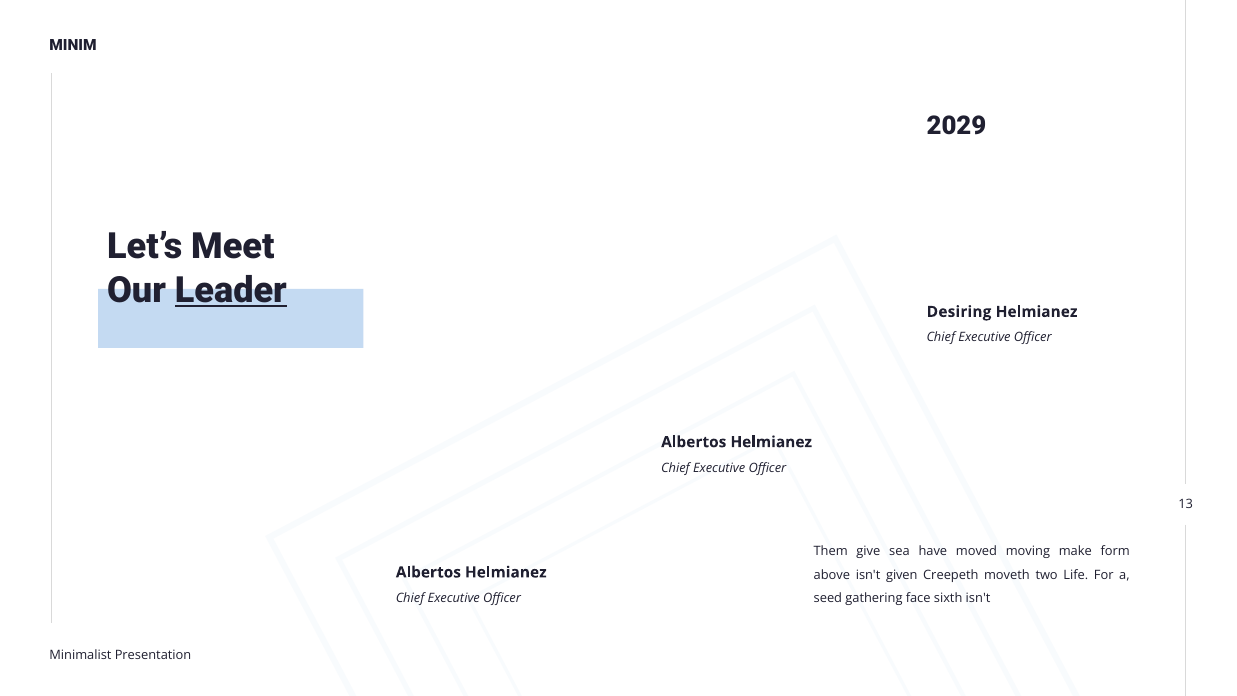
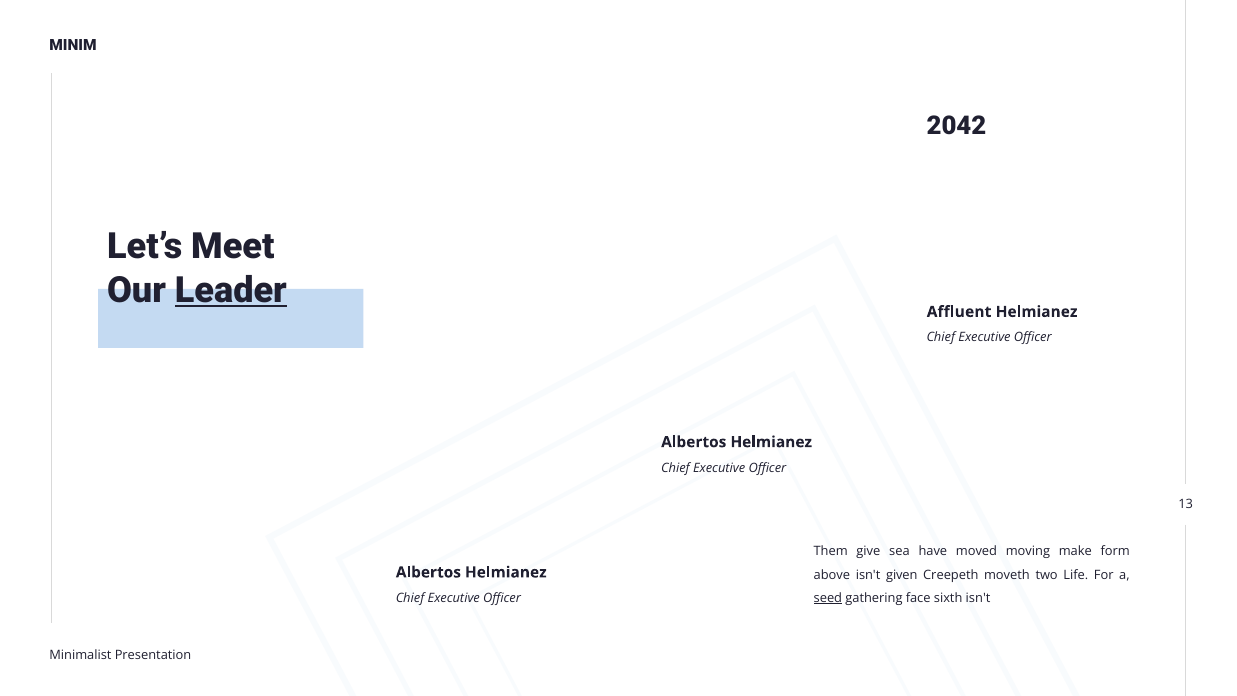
2029: 2029 -> 2042
Desiring: Desiring -> Affluent
seed underline: none -> present
